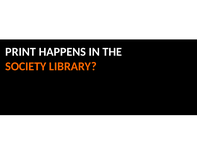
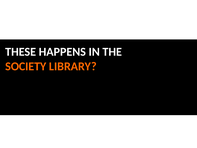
PRINT: PRINT -> THESE
